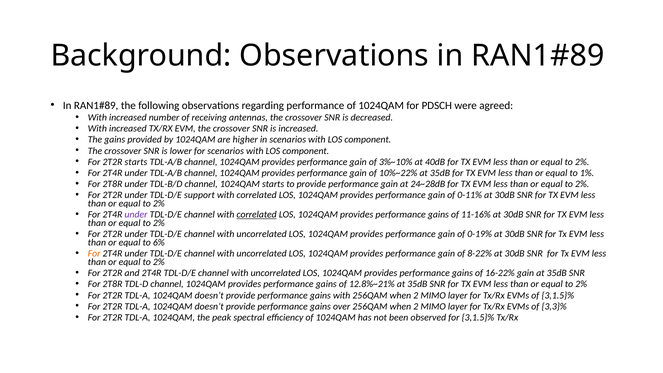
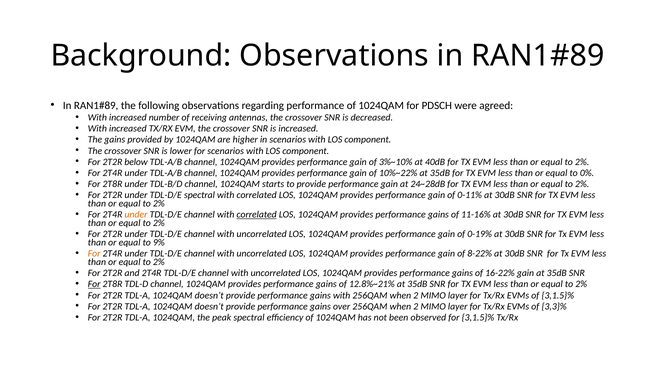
2T2R starts: starts -> below
1%: 1% -> 0%
TDL-D/E support: support -> spectral
under at (136, 215) colour: purple -> orange
6%: 6% -> 9%
For at (94, 284) underline: none -> present
